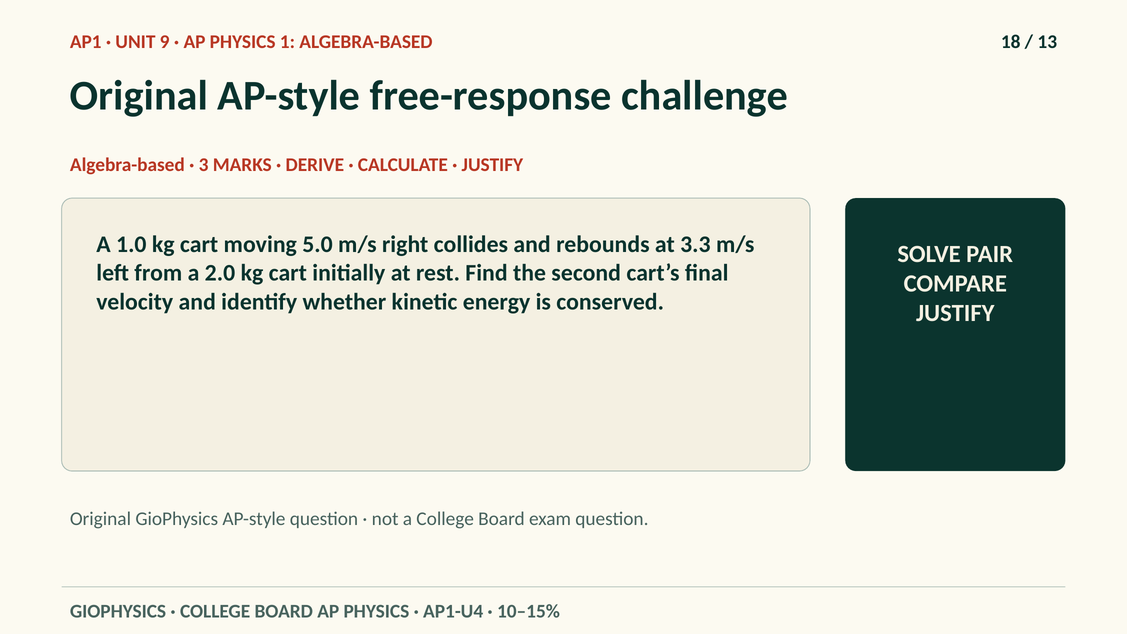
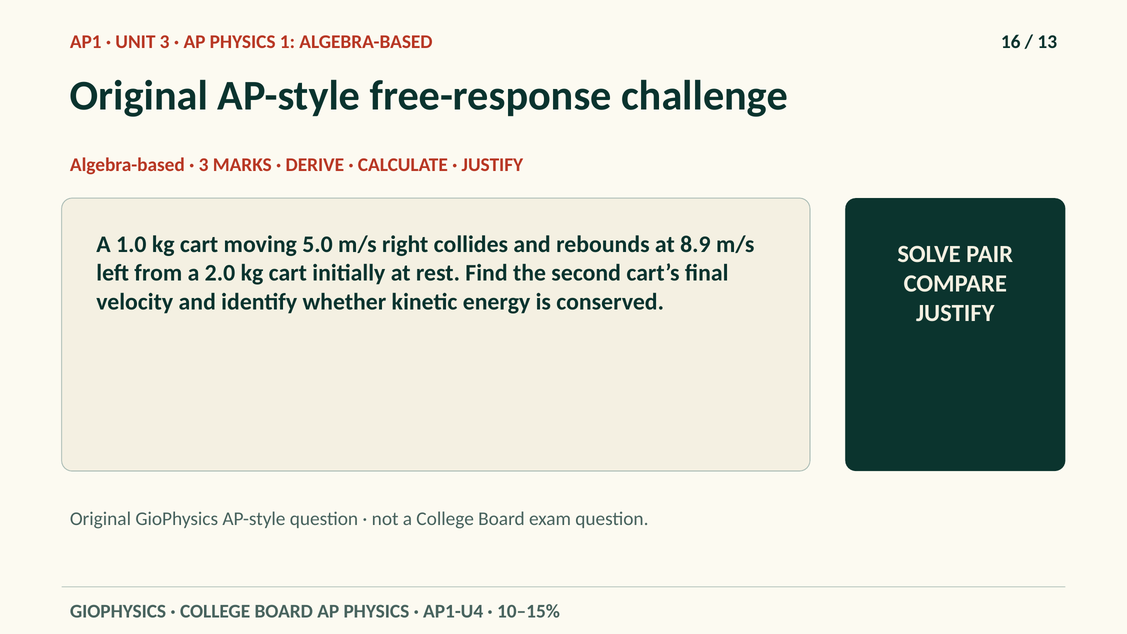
UNIT 9: 9 -> 3
18: 18 -> 16
3.3: 3.3 -> 8.9
